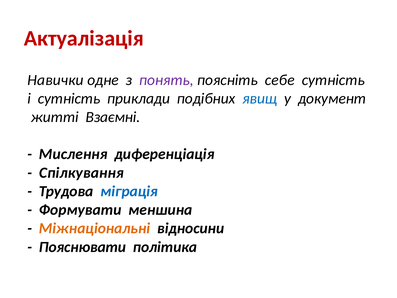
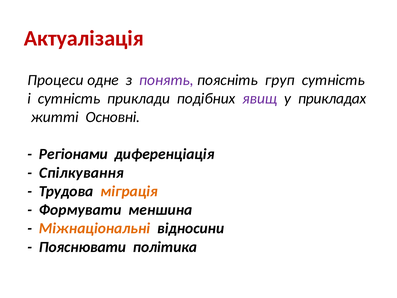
Навички: Навички -> Процеси
себе: себе -> груп
явищ colour: blue -> purple
документ: документ -> прикладах
Взаємні: Взаємні -> Основні
Мислення: Мислення -> Регіонами
міграція colour: blue -> orange
